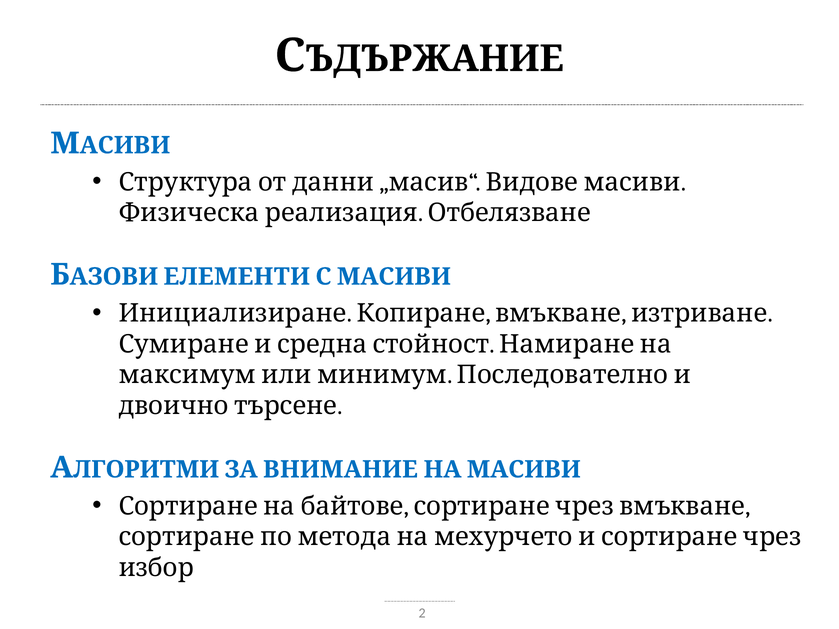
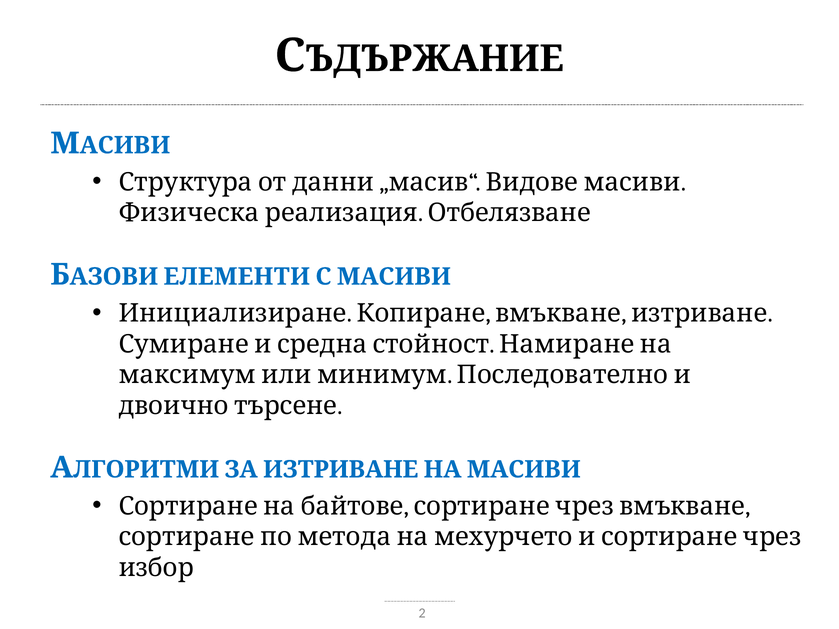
ЗА ВНИМАНИЕ: ВНИМАНИЕ -> ИЗТРИВАНЕ
